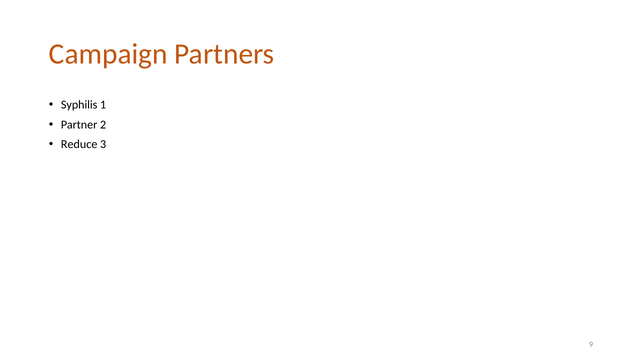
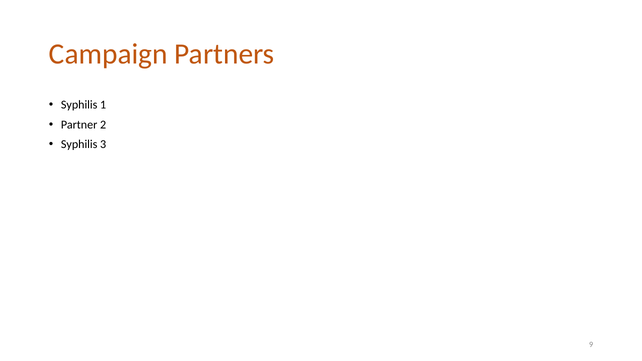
Reduce at (79, 144): Reduce -> Syphilis
